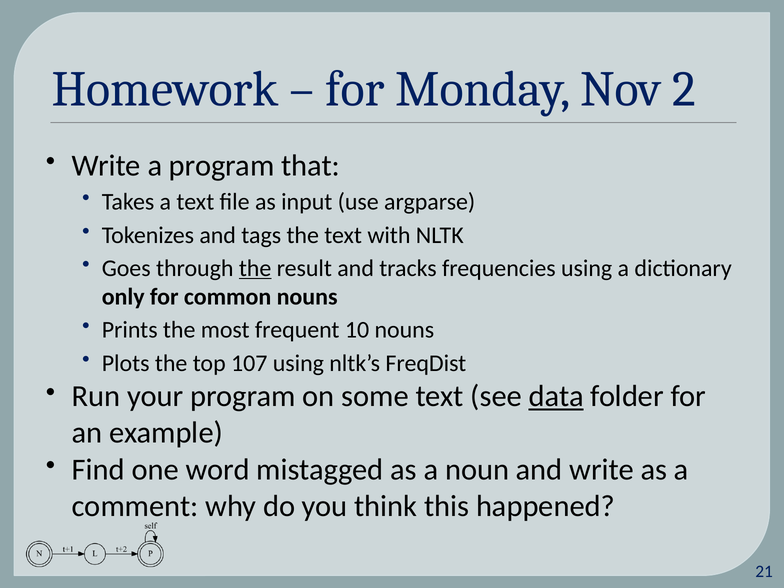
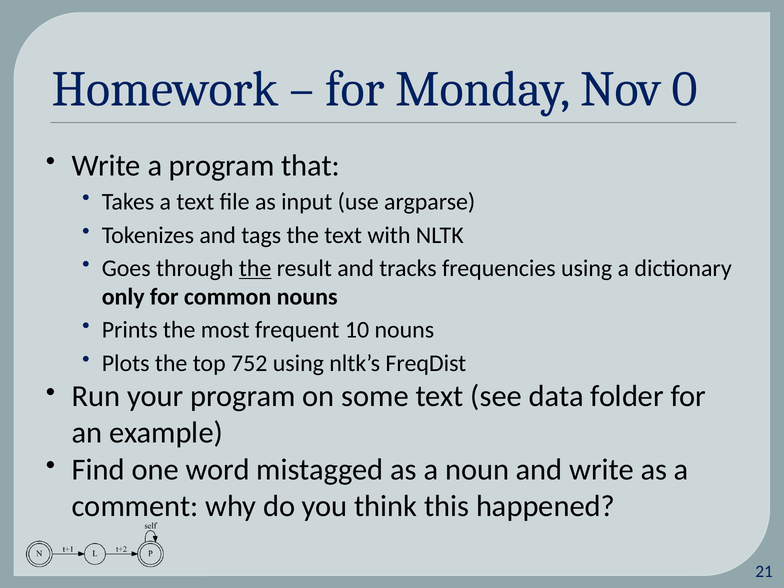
2: 2 -> 0
107: 107 -> 752
data underline: present -> none
